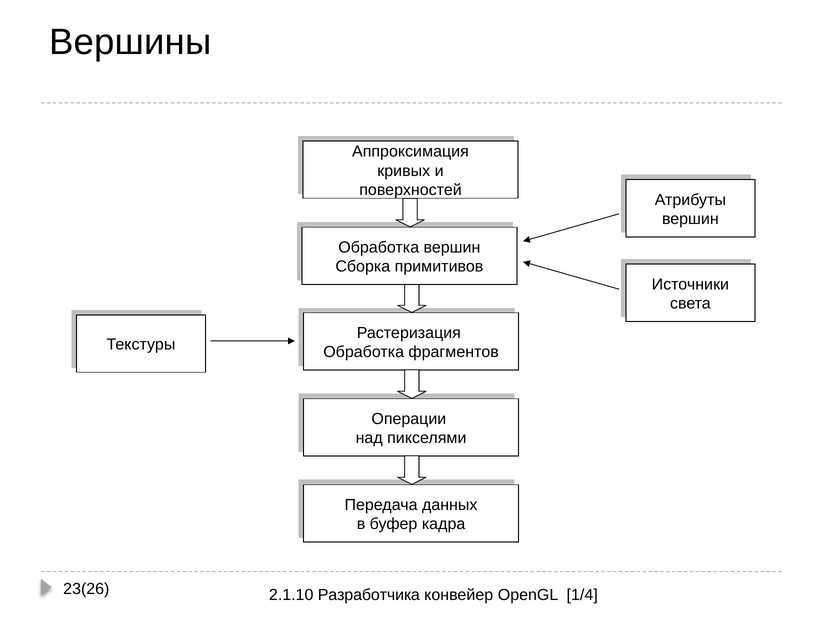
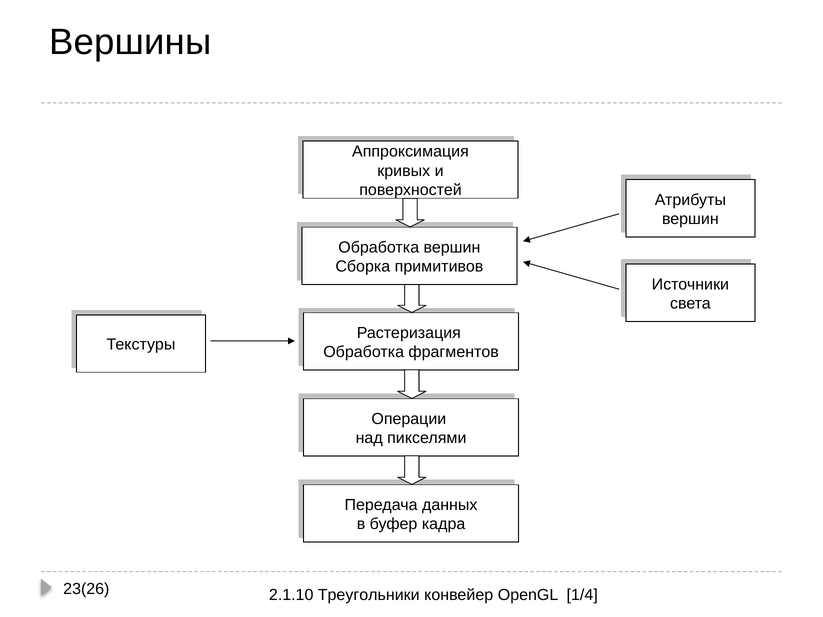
Разработчика: Разработчика -> Треугольники
